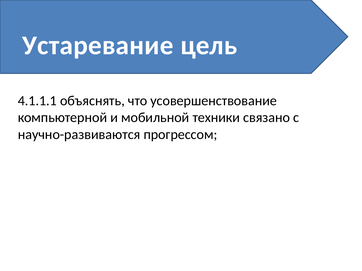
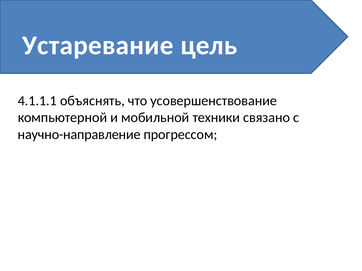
научно-развиваются: научно-развиваются -> научно-направление
